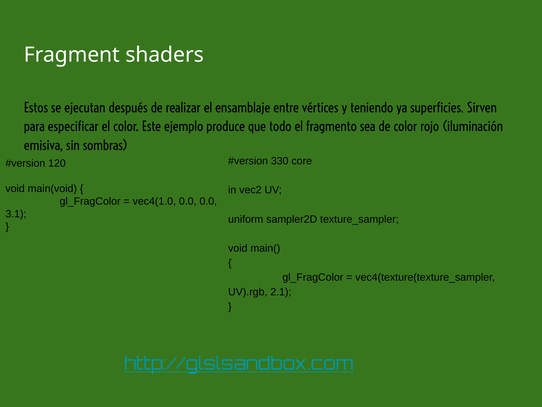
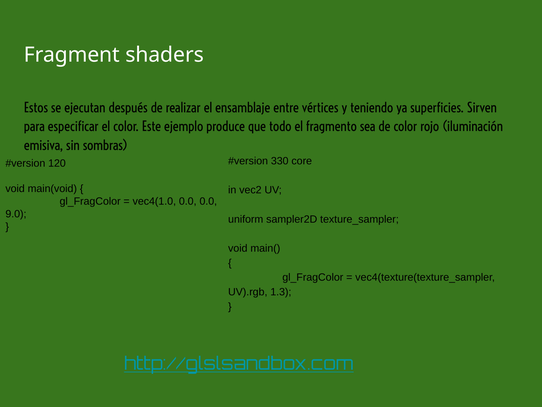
3.1: 3.1 -> 9.0
2.1: 2.1 -> 1.3
